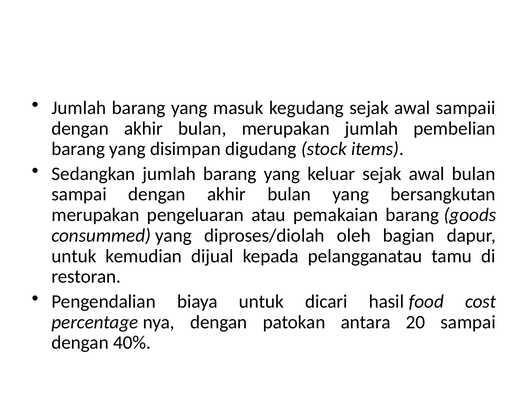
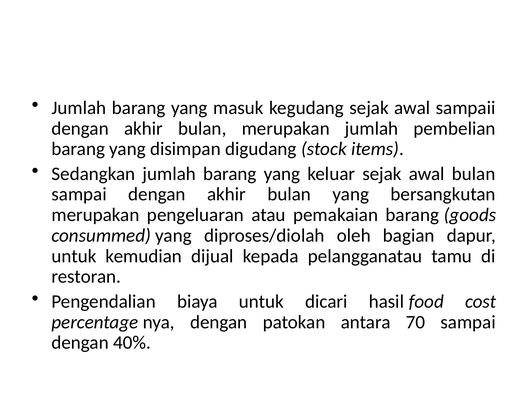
20: 20 -> 70
